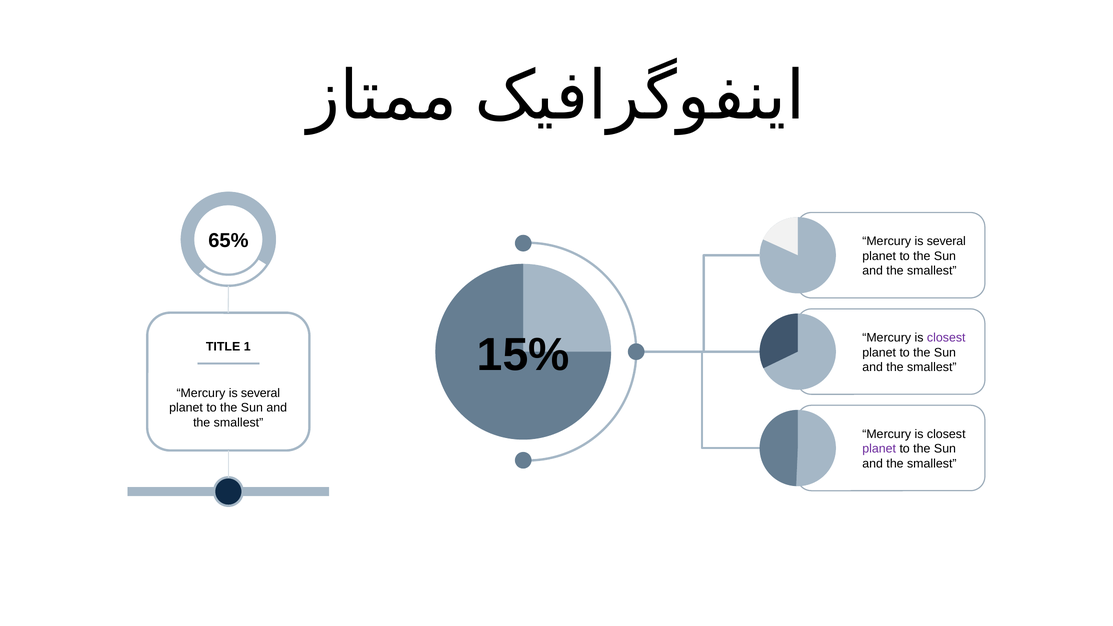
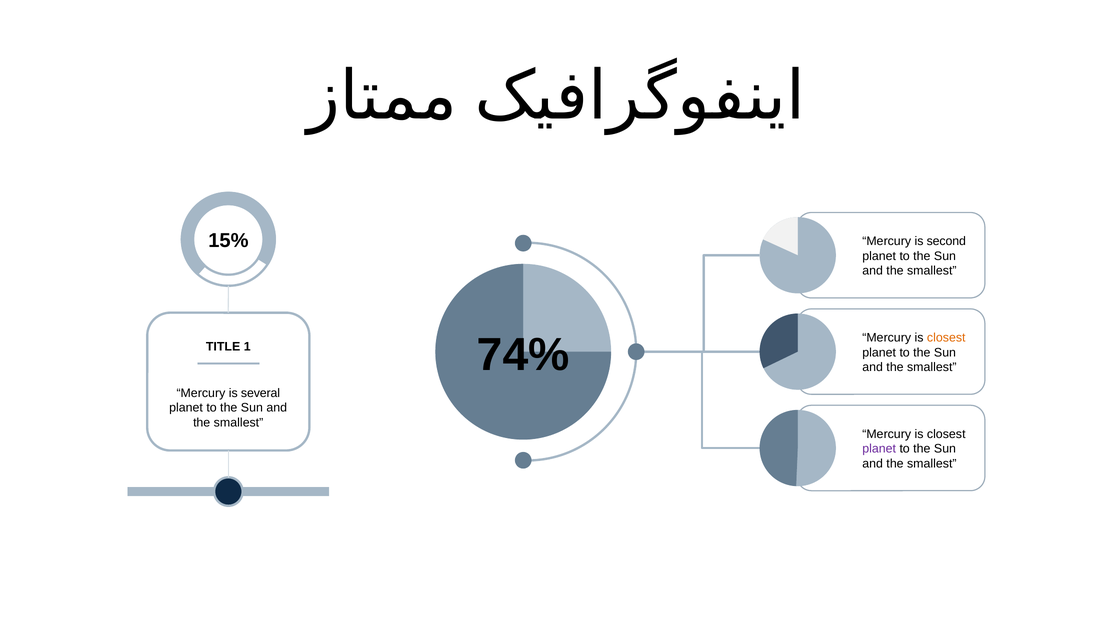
65%: 65% -> 15%
several at (946, 241): several -> second
closest at (946, 338) colour: purple -> orange
15%: 15% -> 74%
